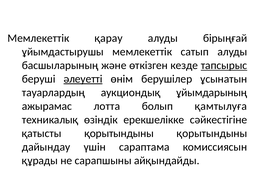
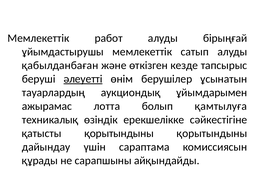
қарау: қарау -> работ
басшыларының: басшыларының -> қабылданбаған
тапсырыс underline: present -> none
ұйымдарының: ұйымдарының -> ұйымдарымен
